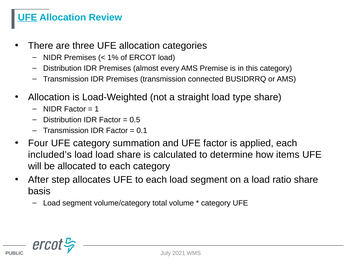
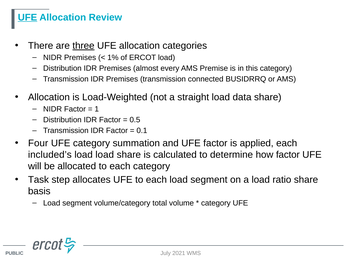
three underline: none -> present
type: type -> data
how items: items -> factor
After: After -> Task
